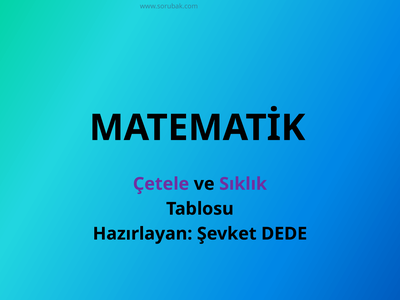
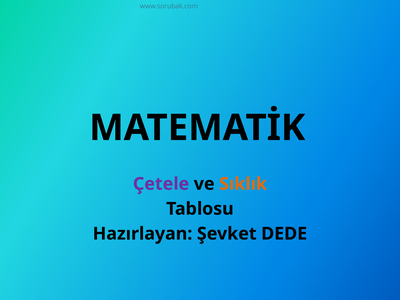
Sıklık colour: purple -> orange
